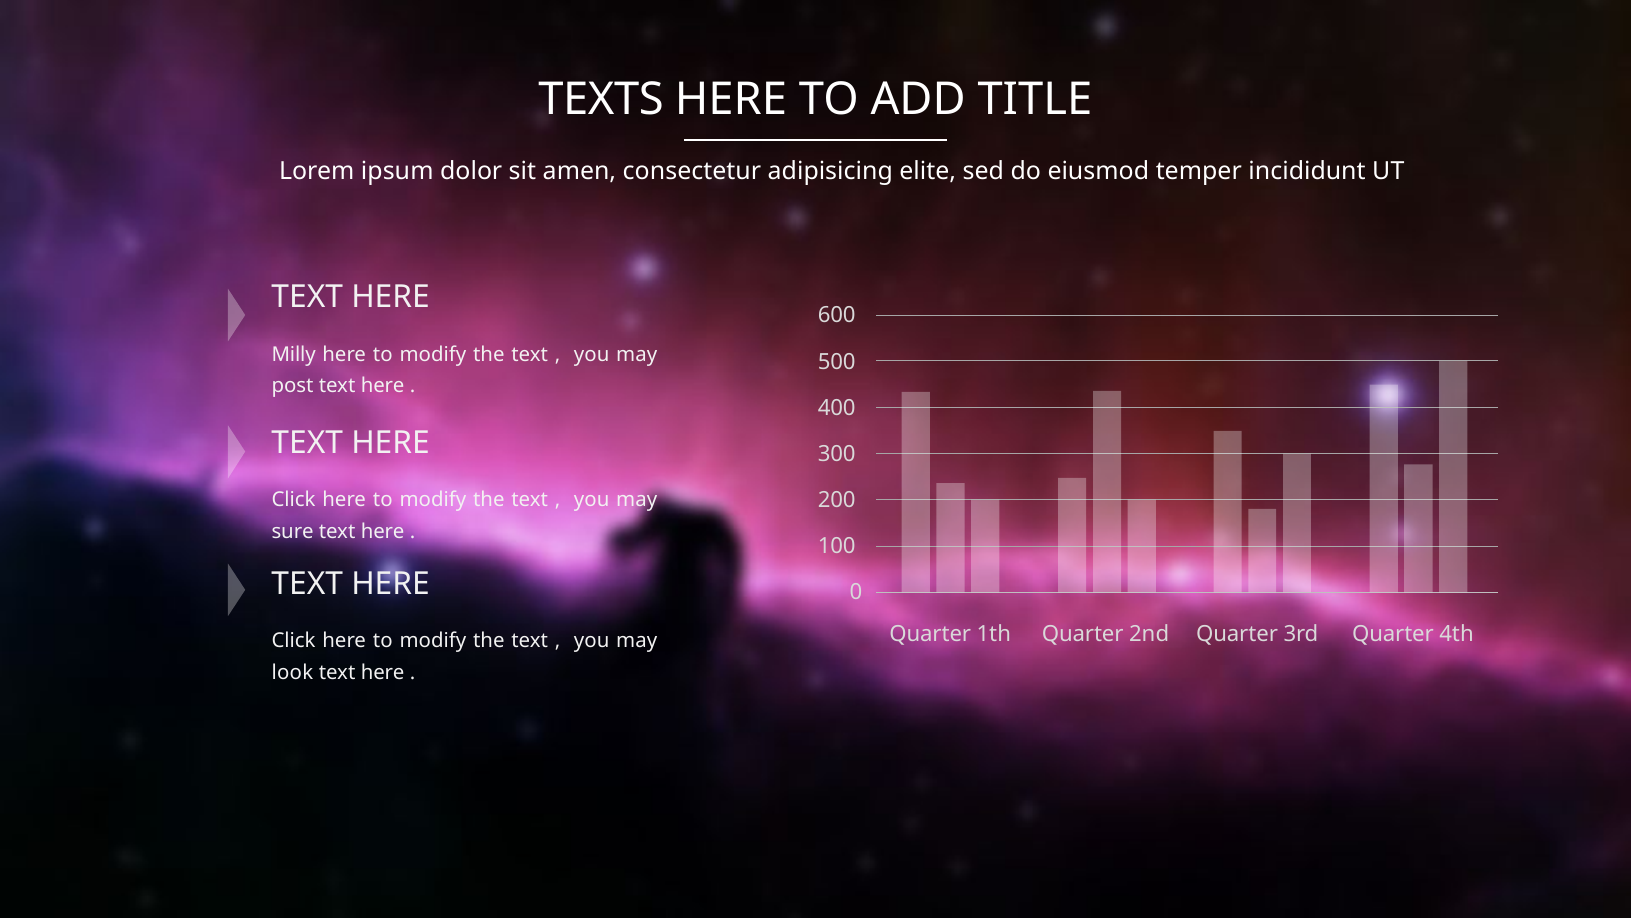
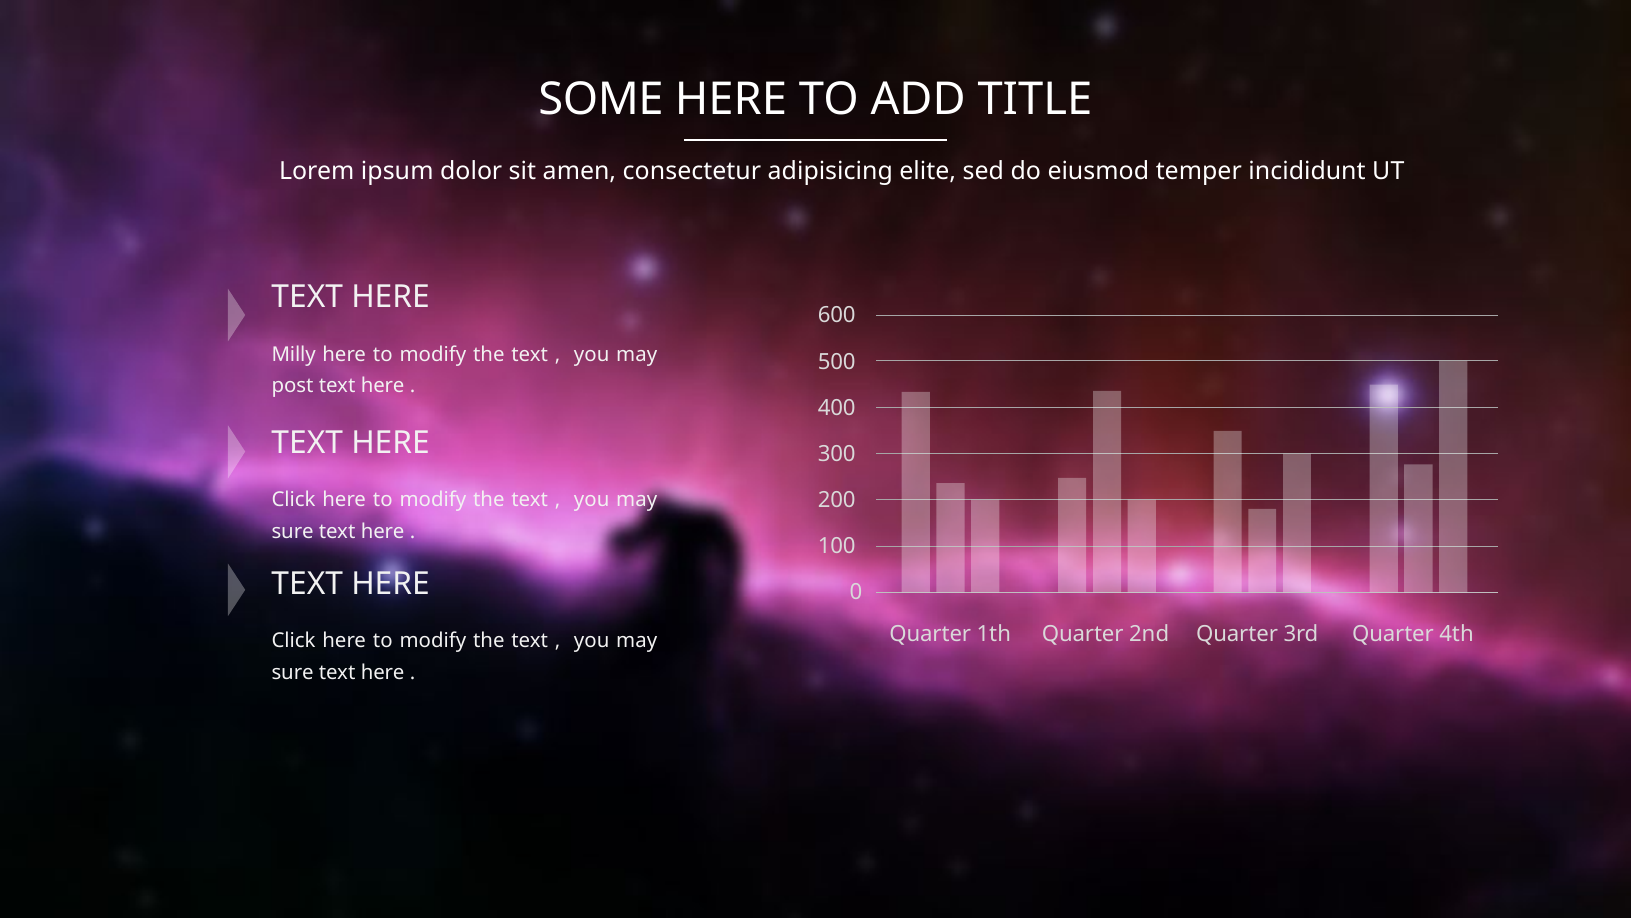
TEXTS: TEXTS -> SOME
look at (292, 673): look -> sure
